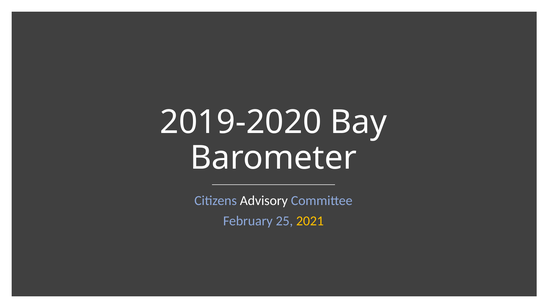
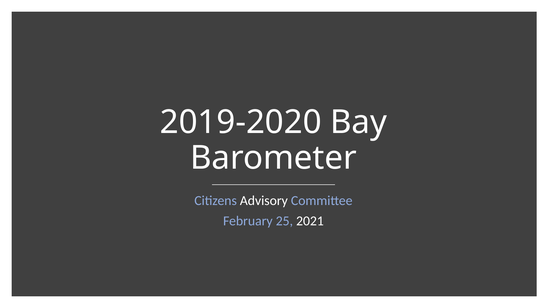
2021 colour: yellow -> white
